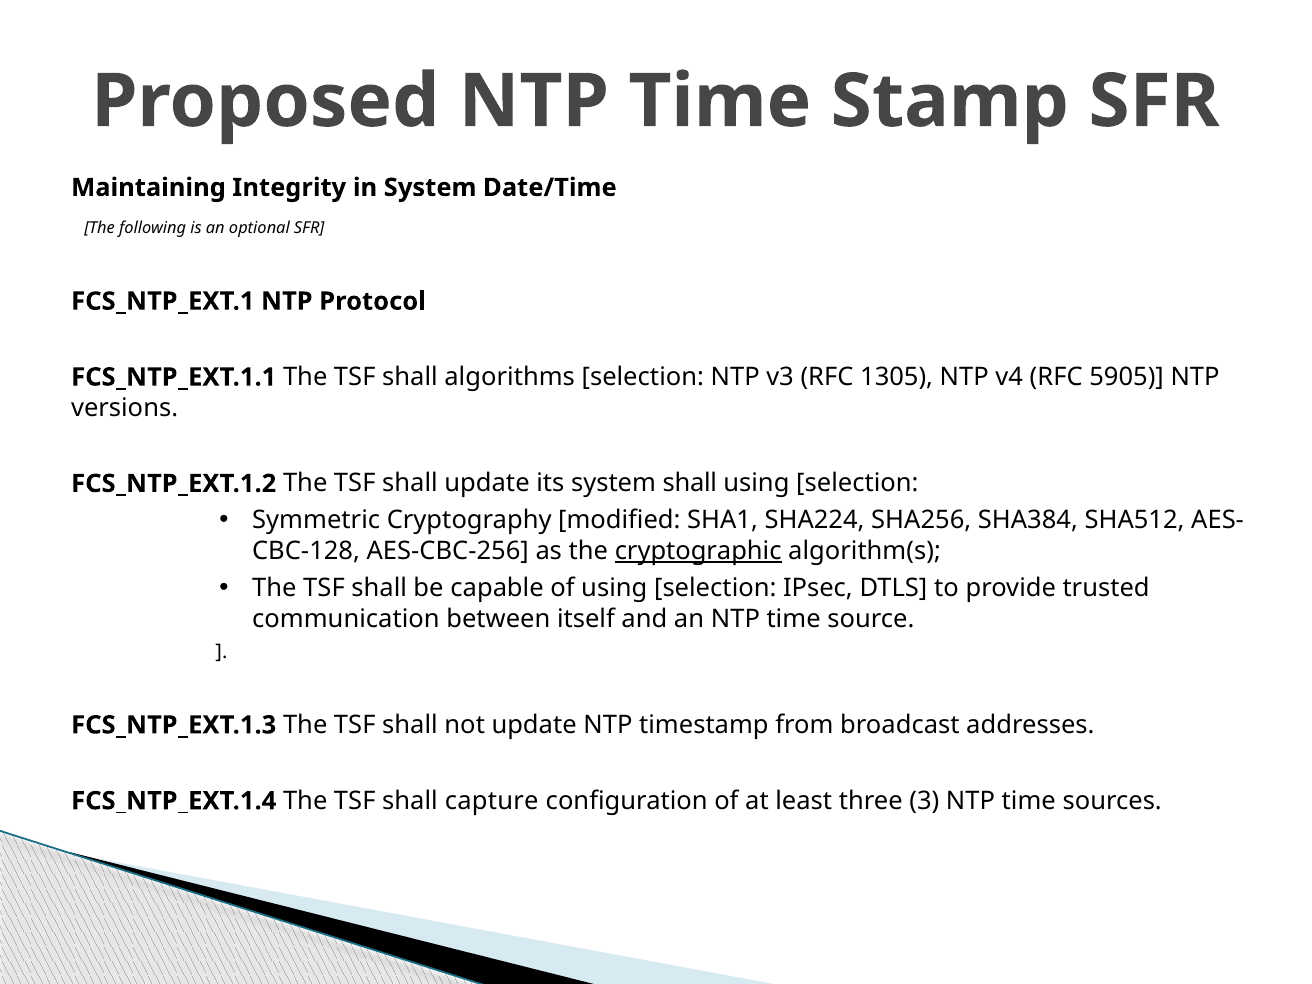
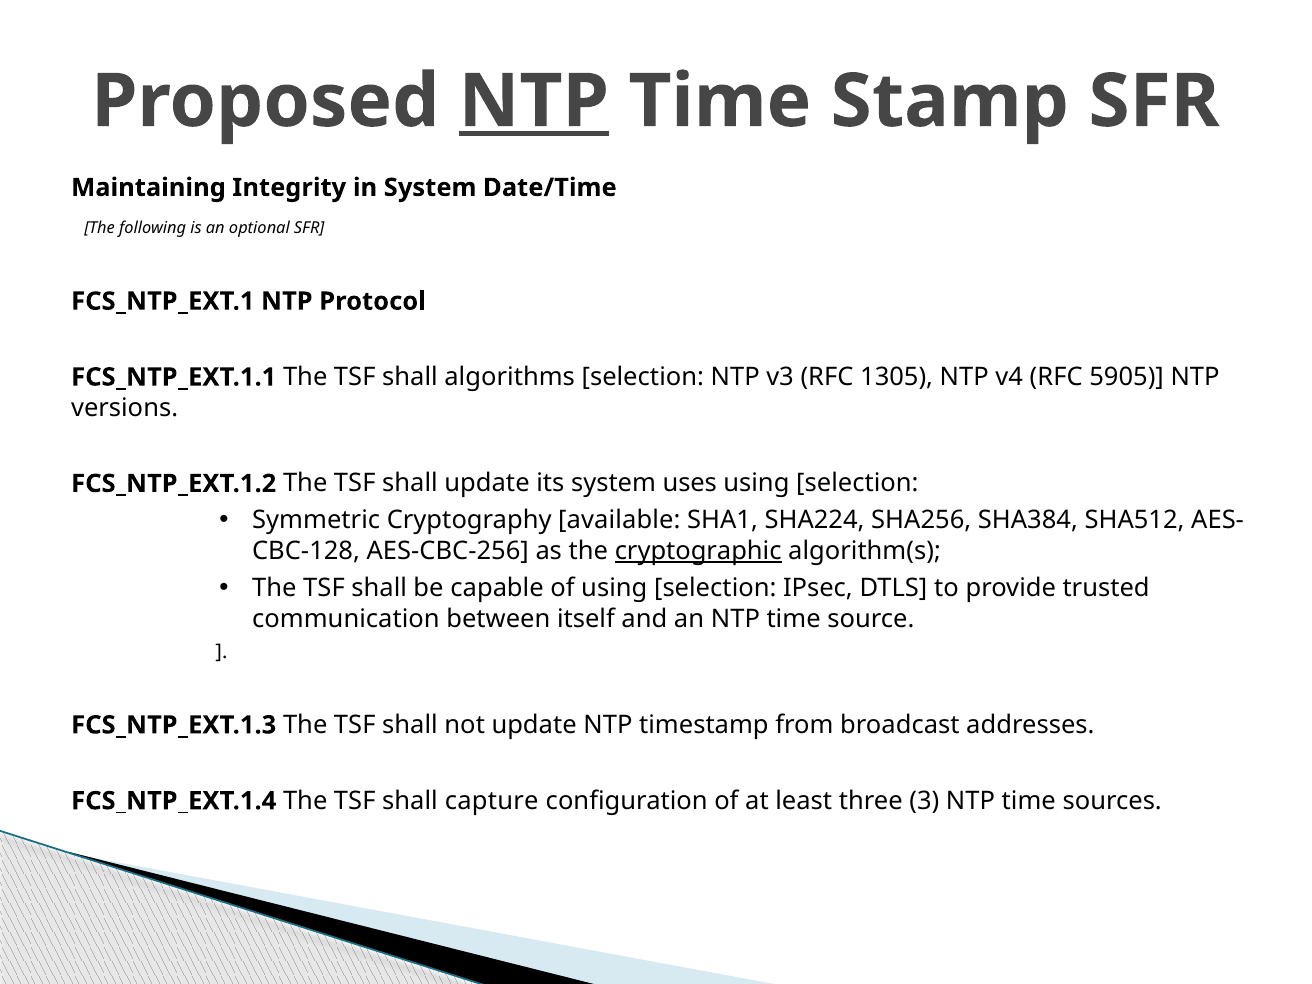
NTP at (534, 101) underline: none -> present
system shall: shall -> uses
modified: modified -> available
